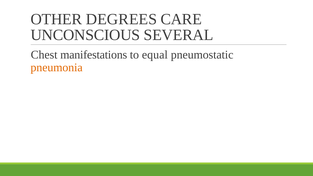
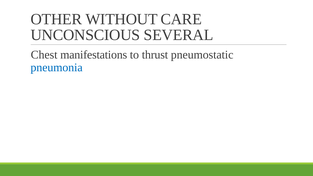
DEGREES: DEGREES -> WITHOUT
equal: equal -> thrust
pneumonia colour: orange -> blue
